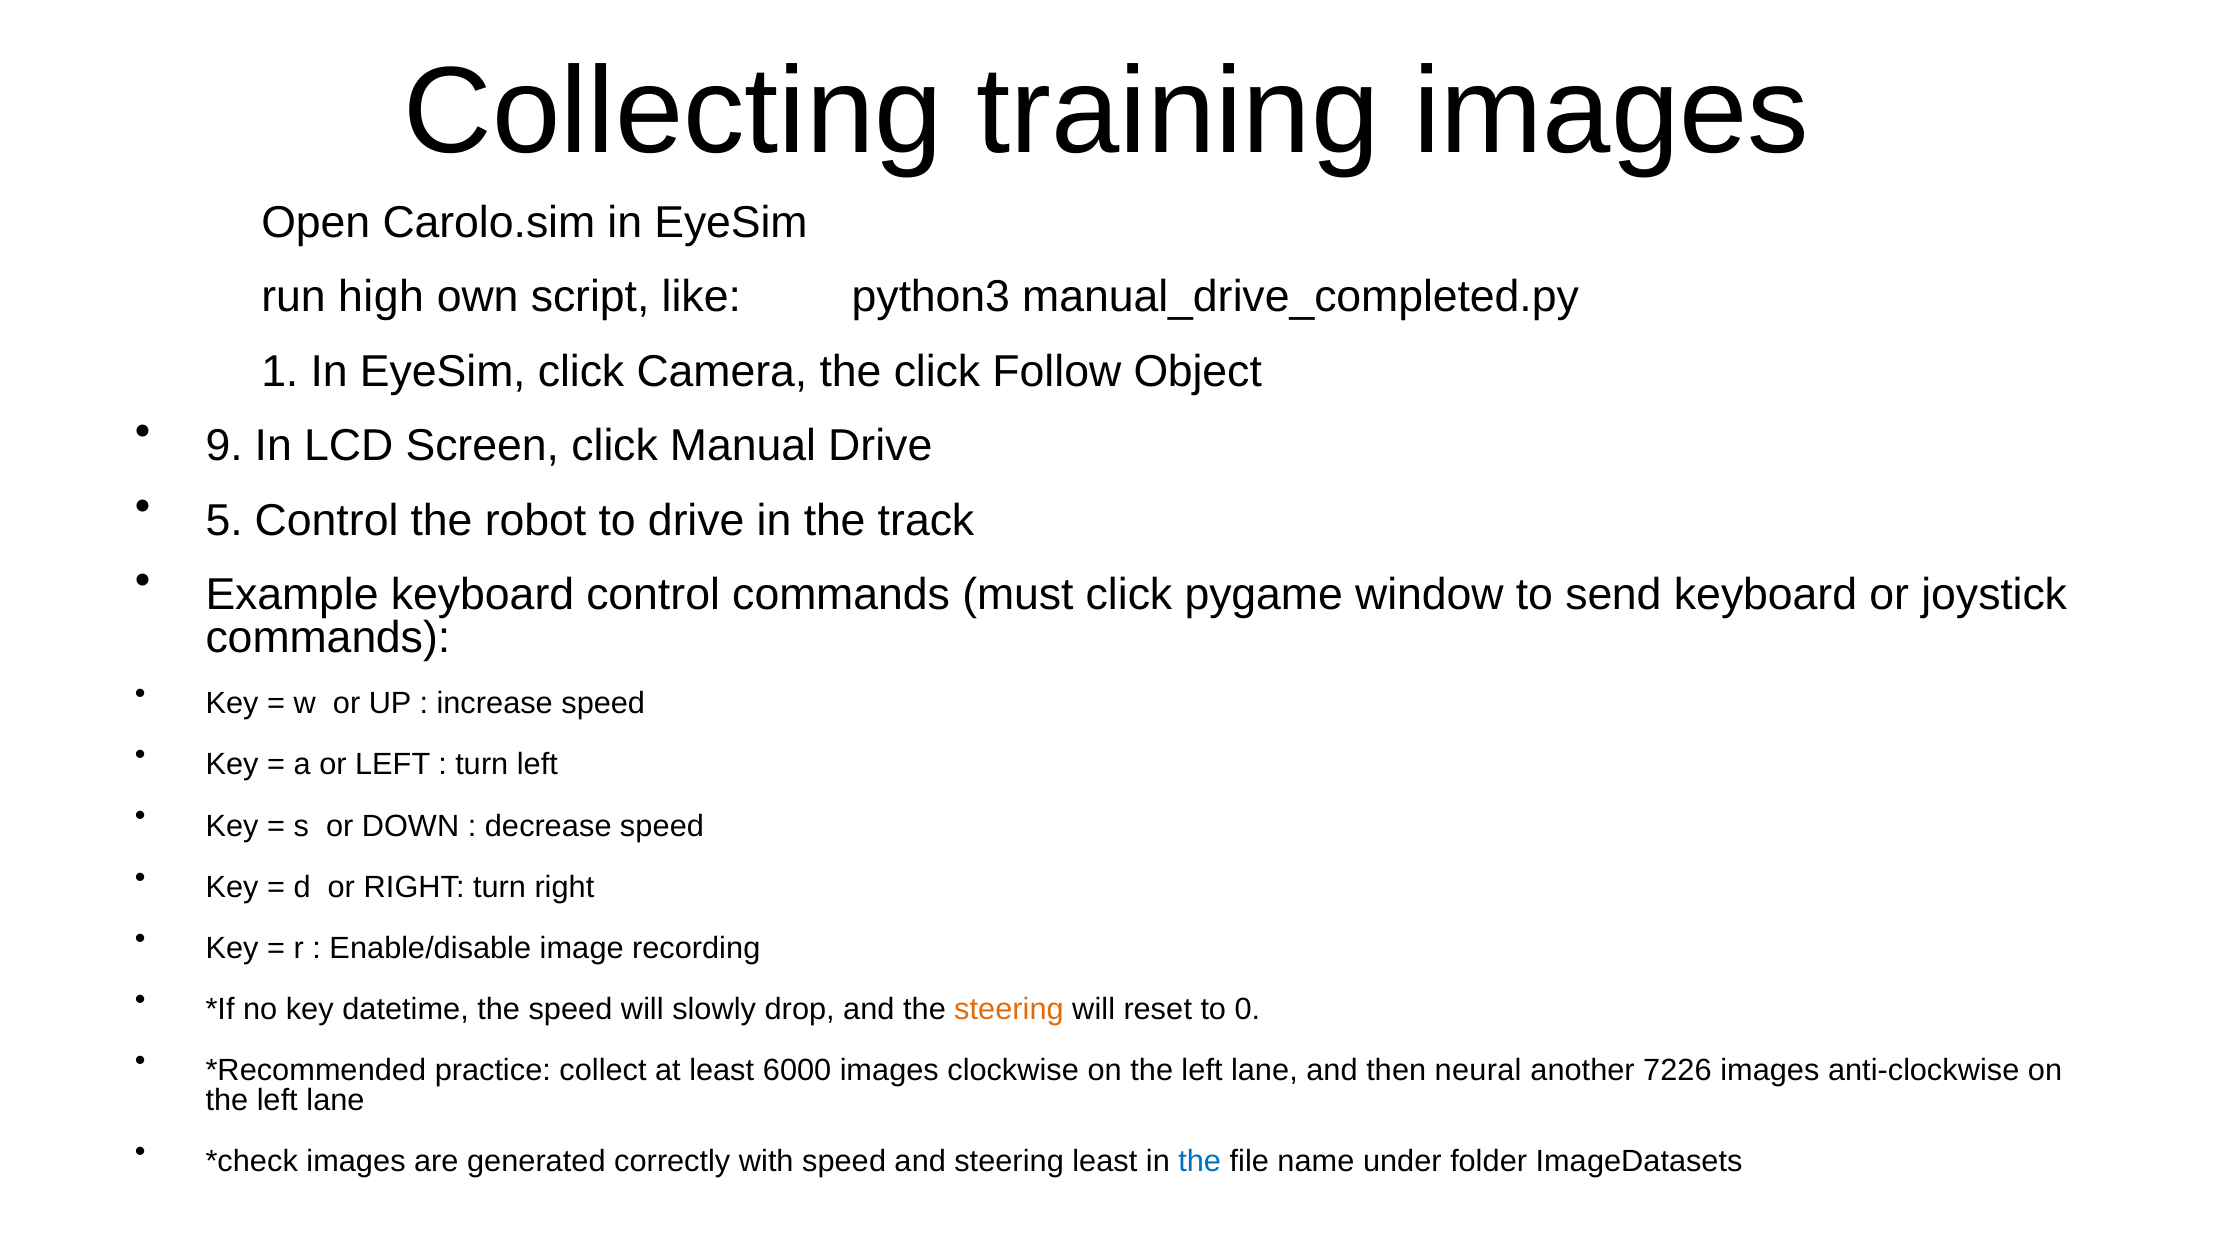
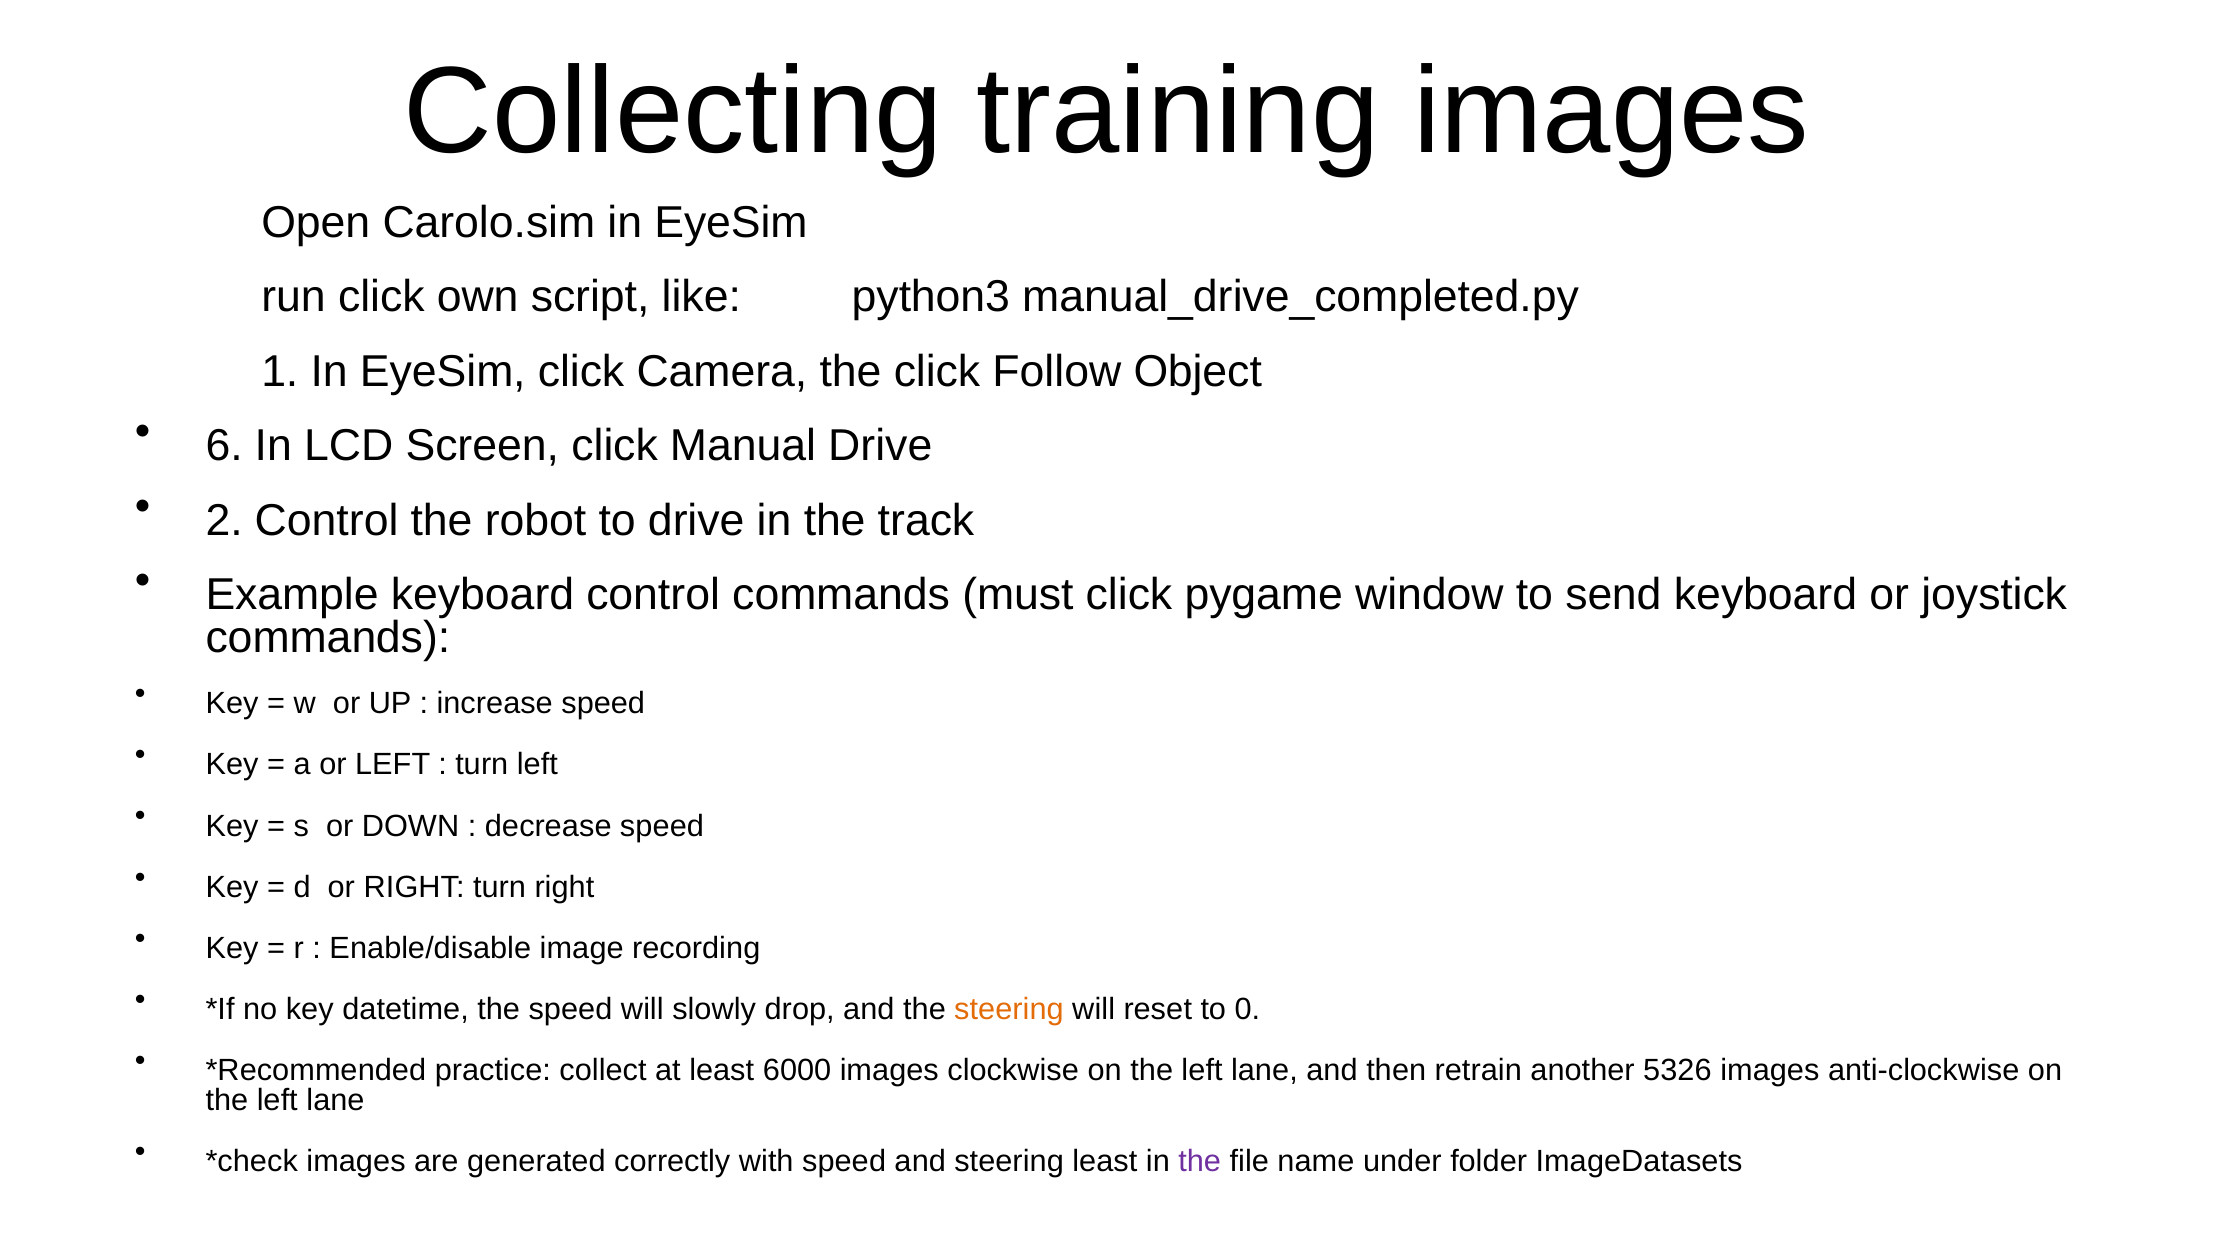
run high: high -> click
9: 9 -> 6
5: 5 -> 2
neural: neural -> retrain
7226: 7226 -> 5326
the at (1200, 1161) colour: blue -> purple
